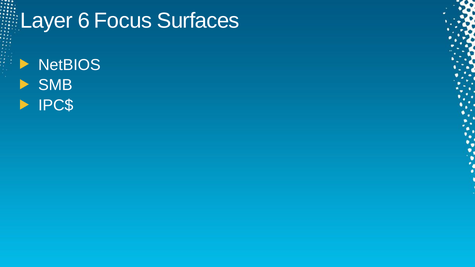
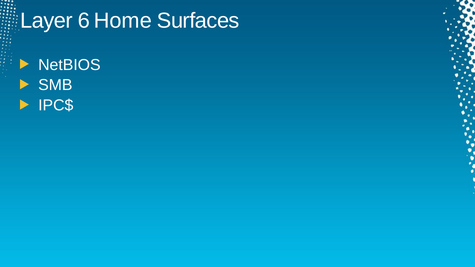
Focus: Focus -> Home
